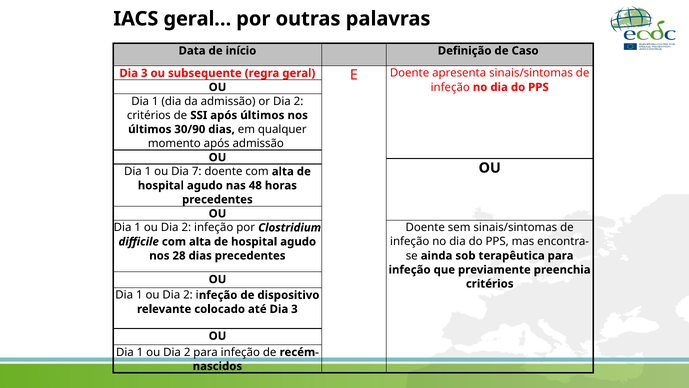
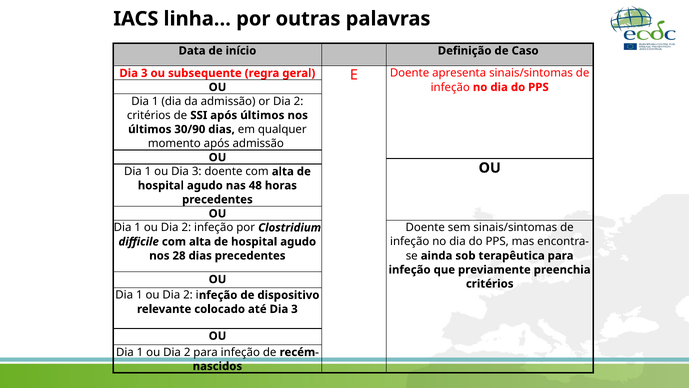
geral…: geral… -> linha…
ou Dia 7: 7 -> 3
